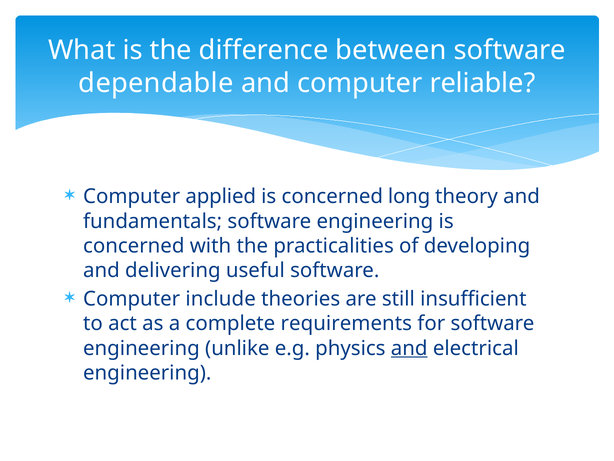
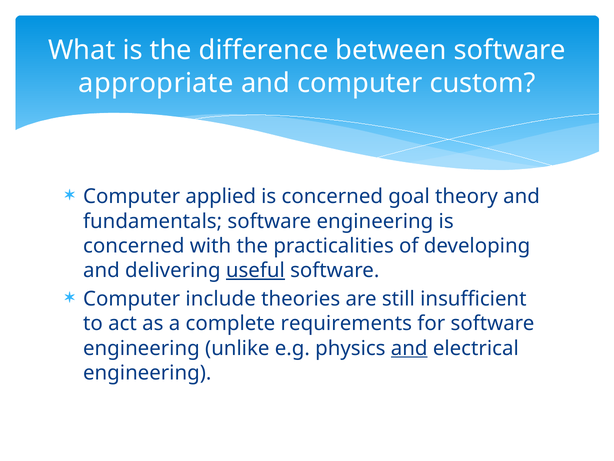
dependable: dependable -> appropriate
reliable: reliable -> custom
long: long -> goal
useful underline: none -> present
